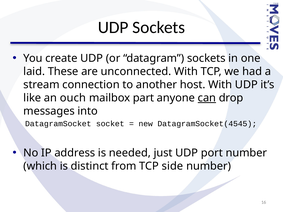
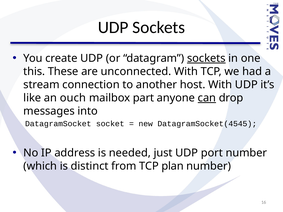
sockets at (206, 58) underline: none -> present
laid: laid -> this
side: side -> plan
